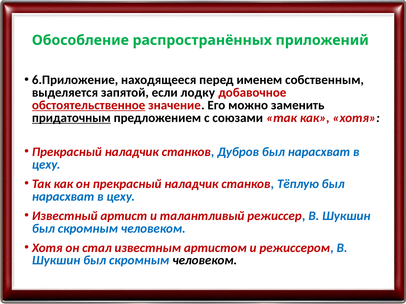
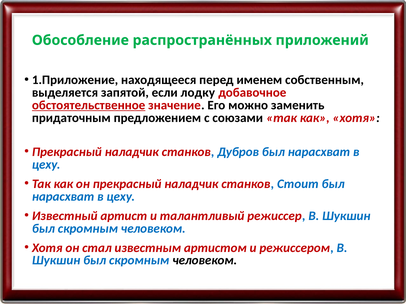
6.Приложение: 6.Приложение -> 1.Приложение
придаточным underline: present -> none
Тёплую: Тёплую -> Стоит
